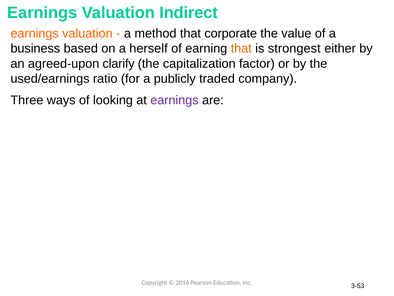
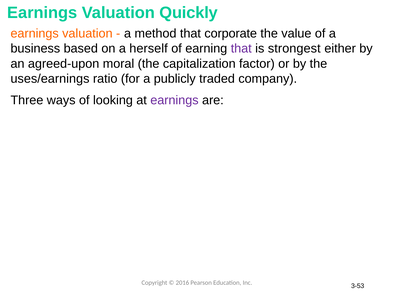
Indirect: Indirect -> Quickly
that at (241, 48) colour: orange -> purple
clarify: clarify -> moral
used/earnings: used/earnings -> uses/earnings
